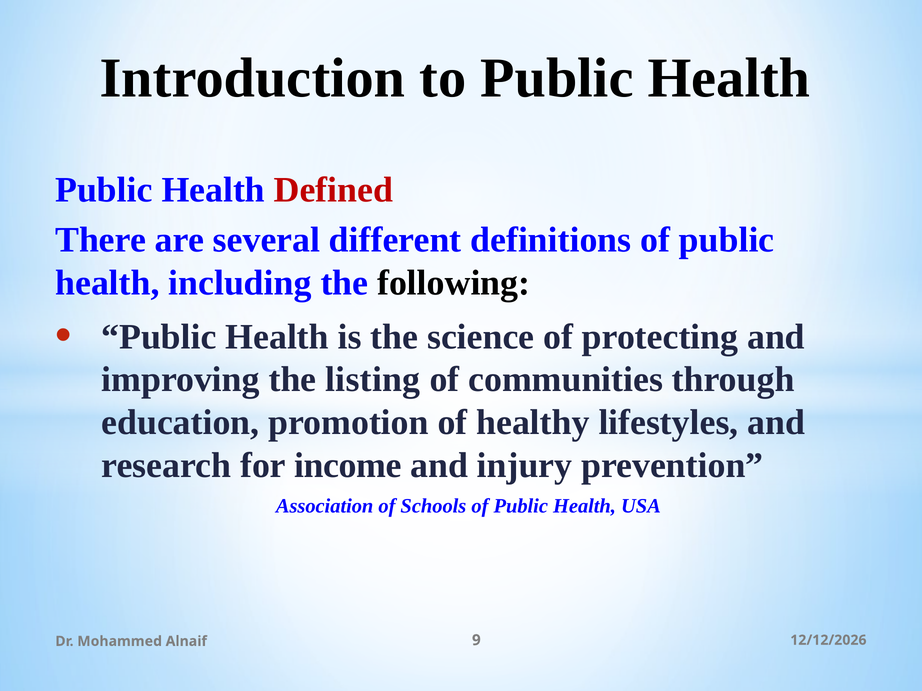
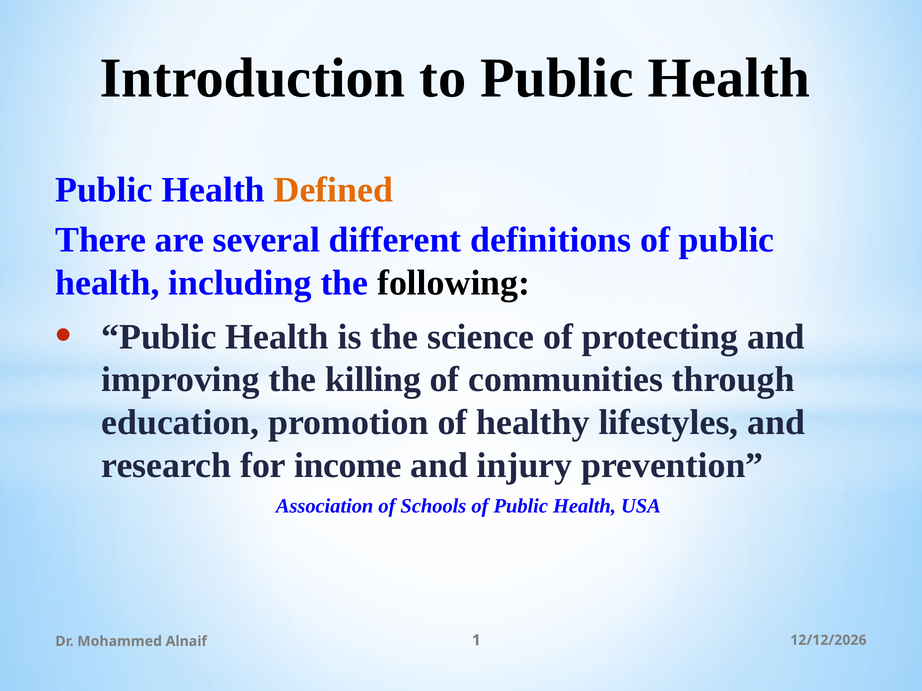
Defined colour: red -> orange
listing: listing -> killing
9: 9 -> 1
